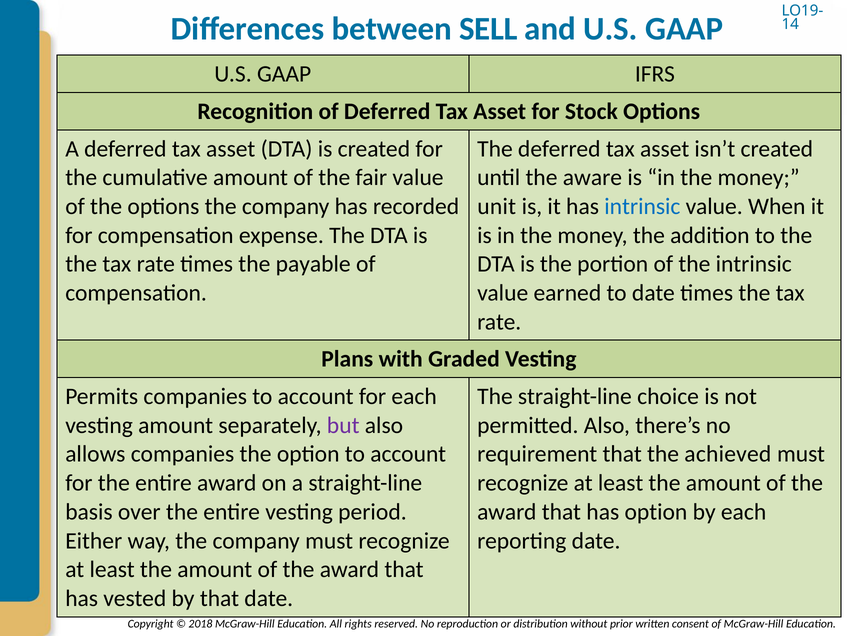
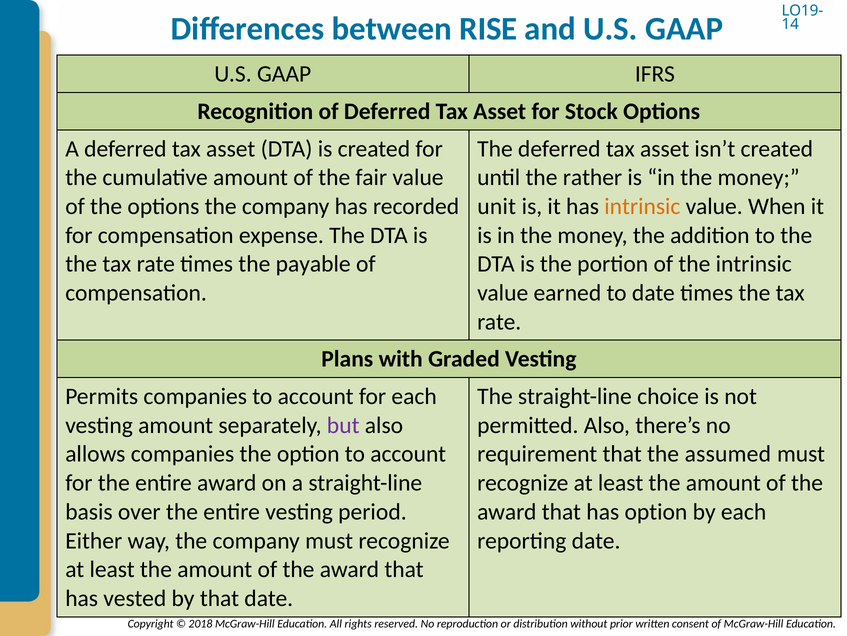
SELL: SELL -> RISE
aware: aware -> rather
intrinsic at (642, 206) colour: blue -> orange
achieved: achieved -> assumed
